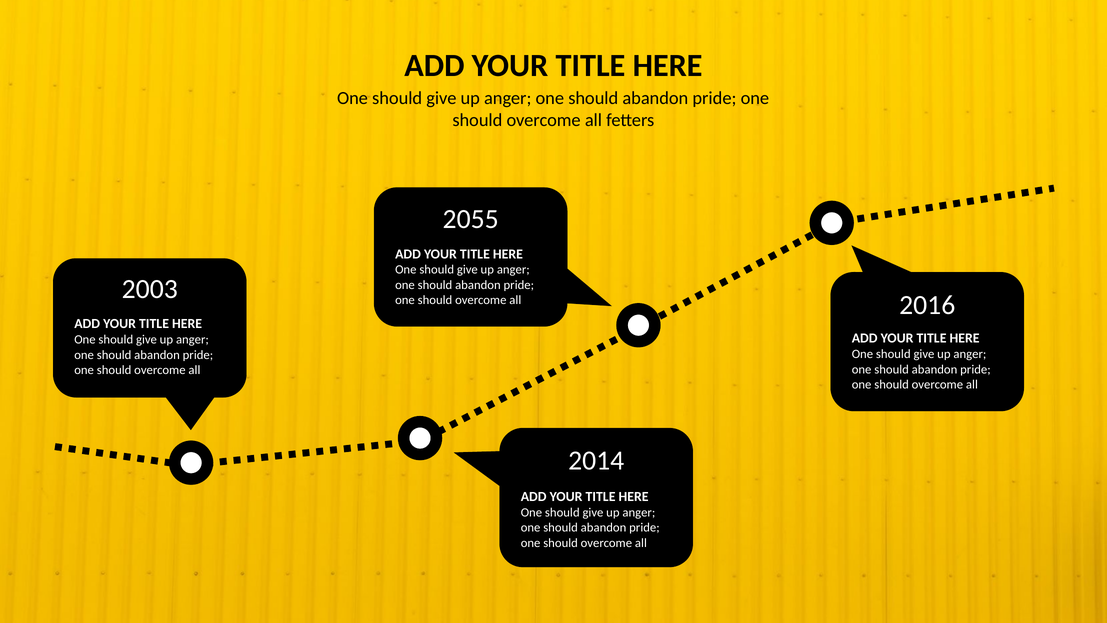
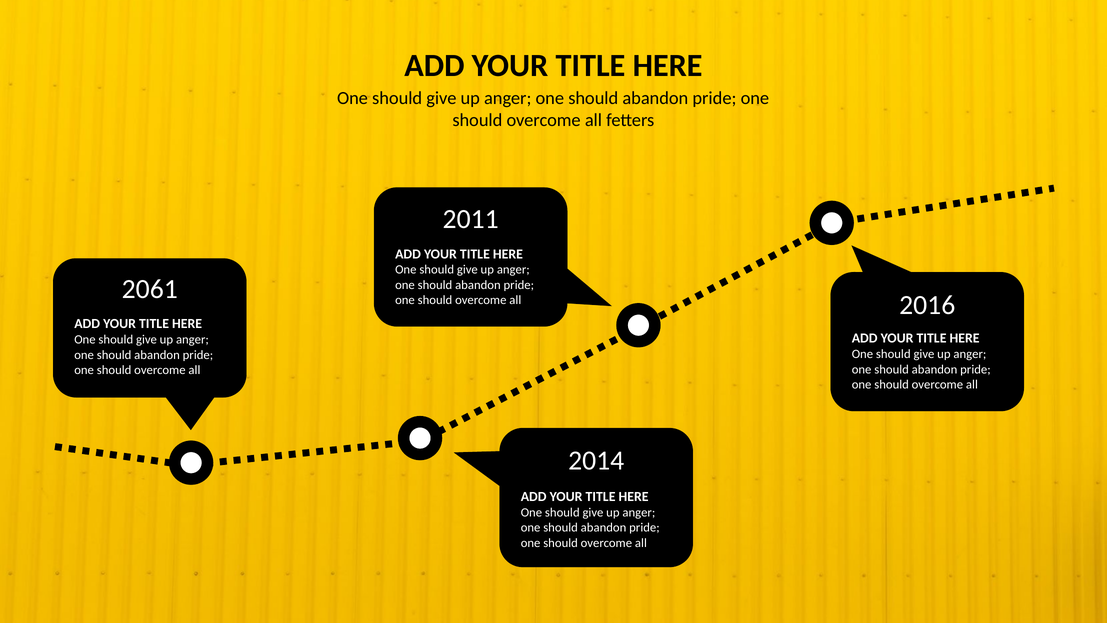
2055: 2055 -> 2011
2003: 2003 -> 2061
